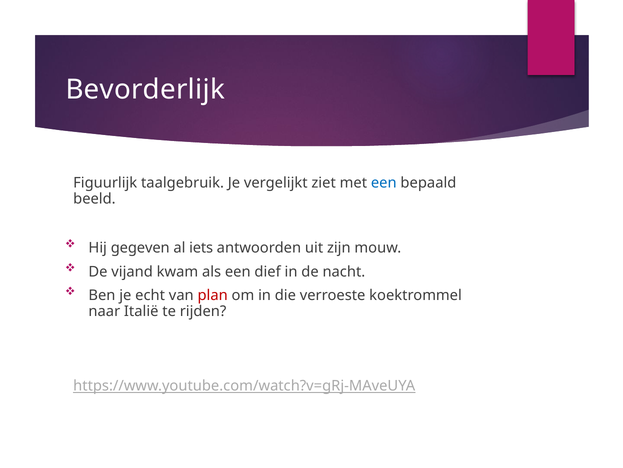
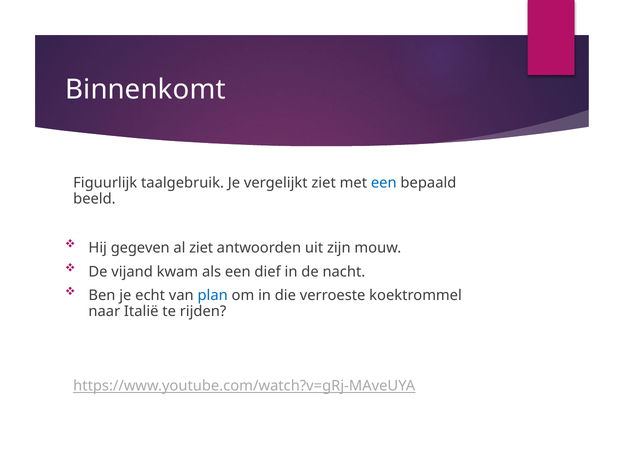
Bevorderlijk: Bevorderlijk -> Binnenkomt
al iets: iets -> ziet
plan colour: red -> blue
